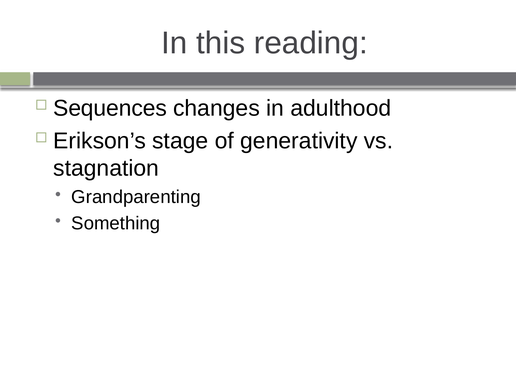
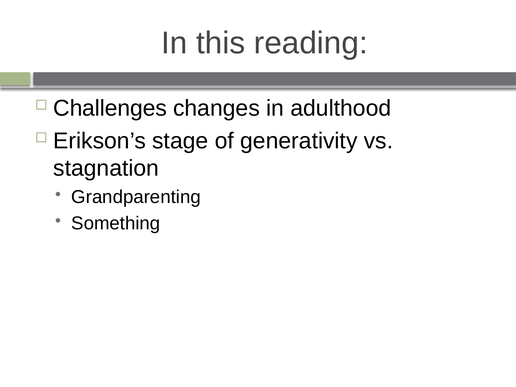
Sequences: Sequences -> Challenges
